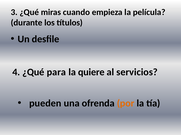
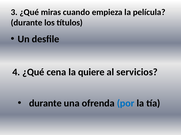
para: para -> cena
pueden at (45, 104): pueden -> durante
por colour: orange -> blue
